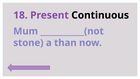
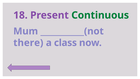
Continuous colour: black -> green
stone: stone -> there
than: than -> class
